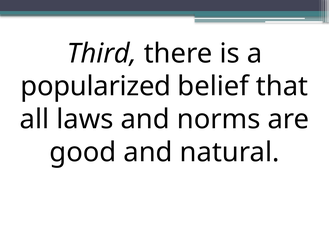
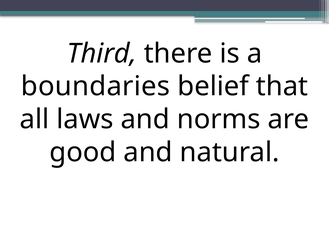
popularized: popularized -> boundaries
